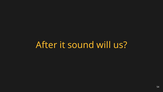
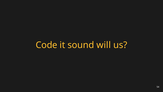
After: After -> Code
